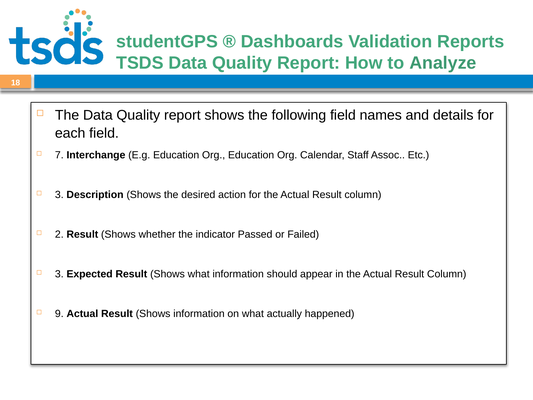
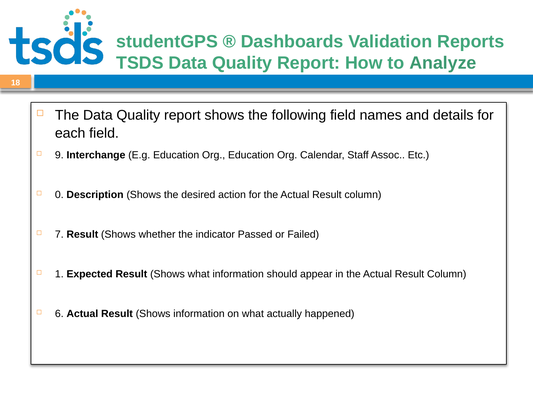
7: 7 -> 9
3 at (59, 195): 3 -> 0
2: 2 -> 7
3 at (59, 274): 3 -> 1
9: 9 -> 6
